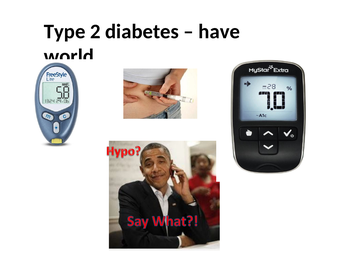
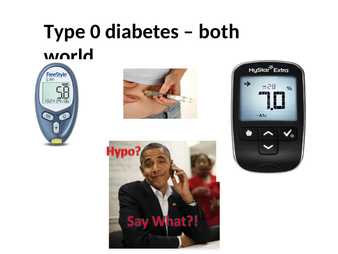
2: 2 -> 0
have: have -> both
